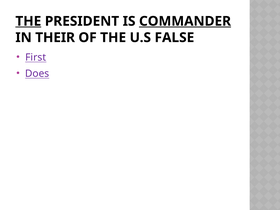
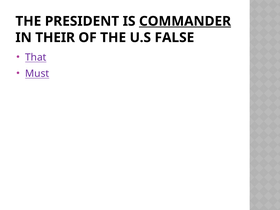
THE at (28, 21) underline: present -> none
First: First -> That
Does: Does -> Must
